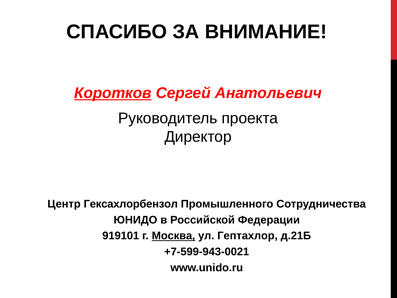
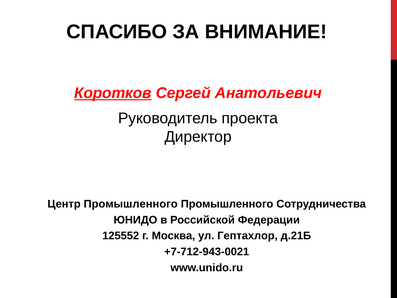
Центр Гексахлорбензол: Гексахлорбензол -> Промышленного
919101: 919101 -> 125552
Москва underline: present -> none
+7-599-943-0021: +7-599-943-0021 -> +7-712-943-0021
